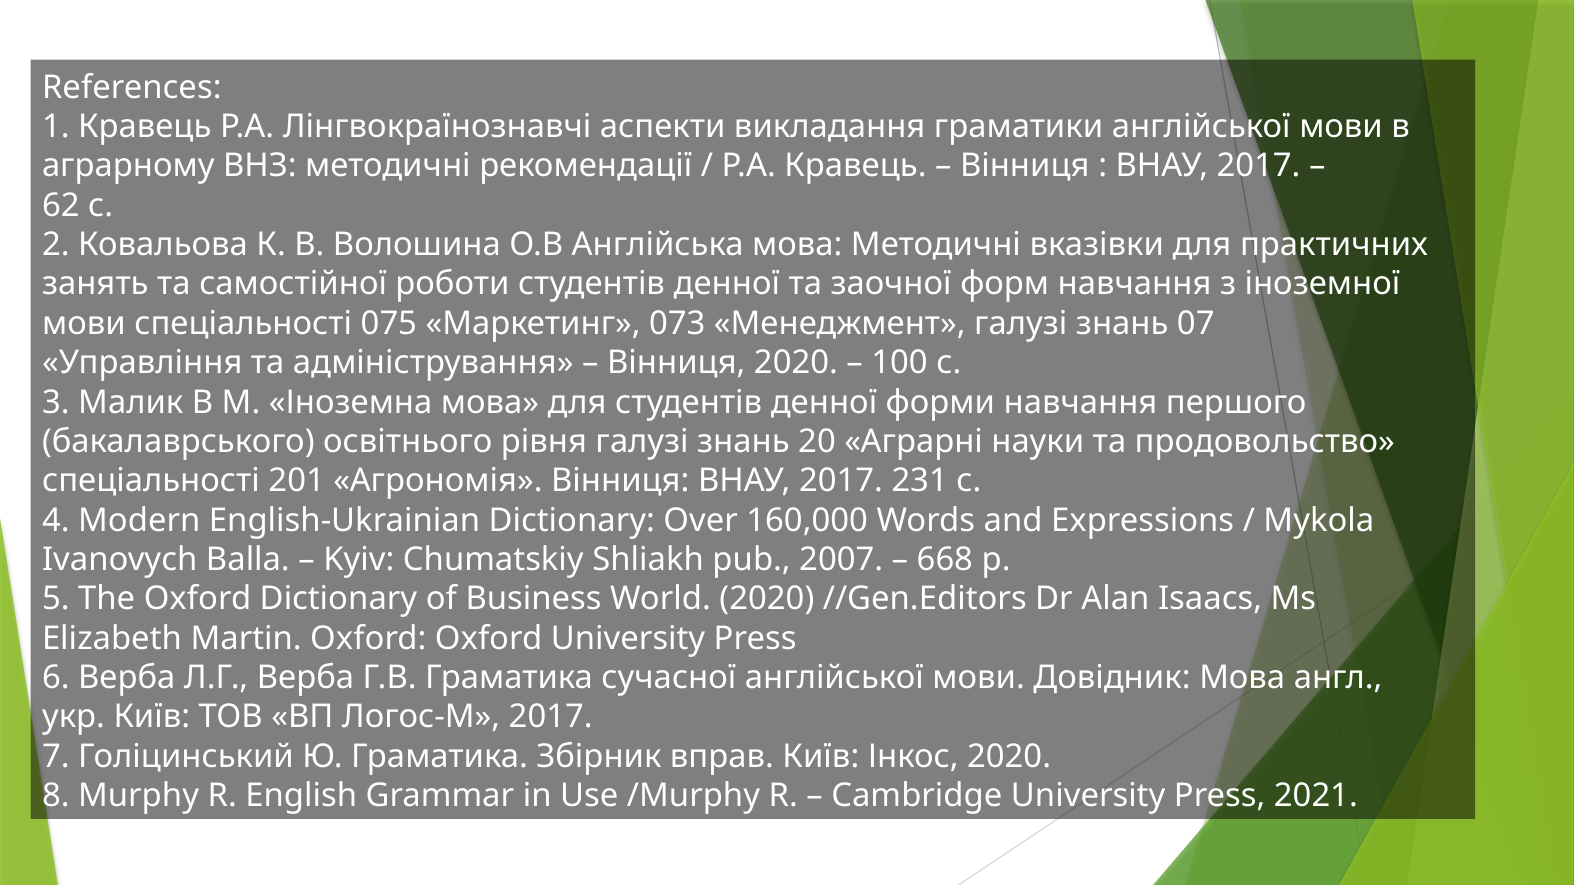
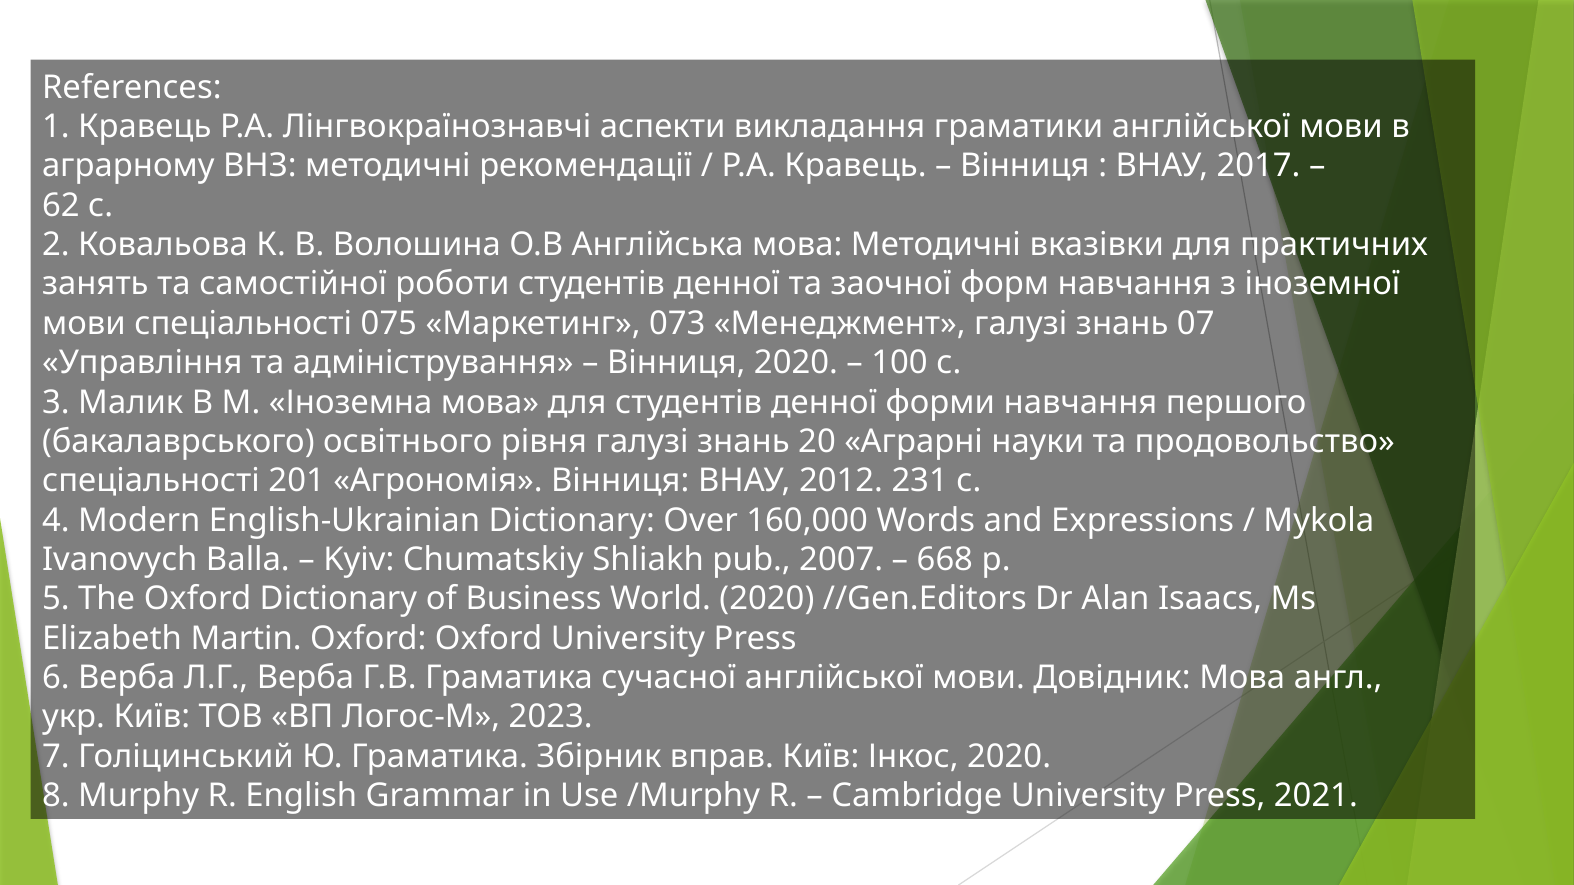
Вінниця ВНАУ 2017: 2017 -> 2012
Логос-М 2017: 2017 -> 2023
